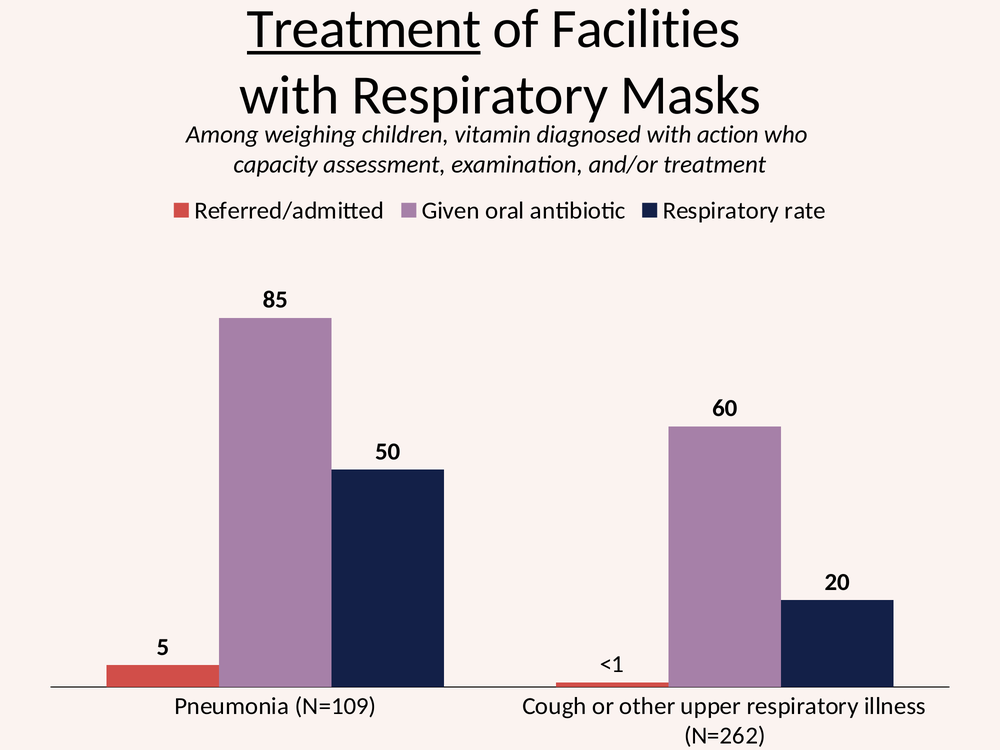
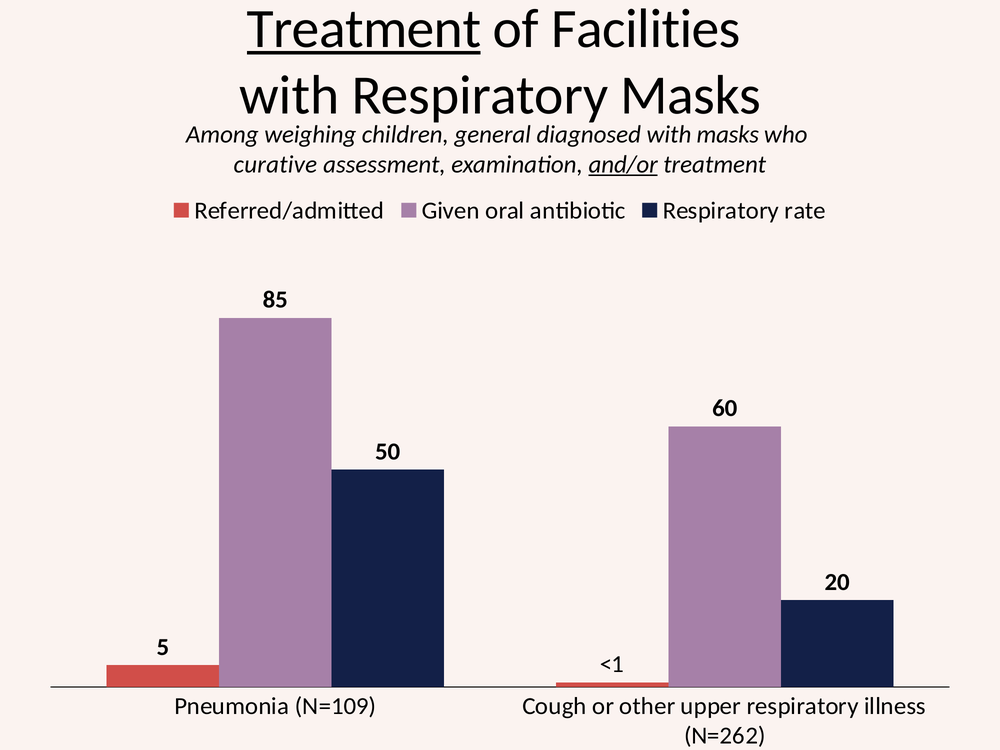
vitamin: vitamin -> general
with action: action -> masks
capacity: capacity -> curative
and/or underline: none -> present
